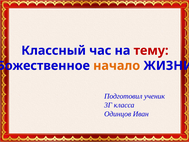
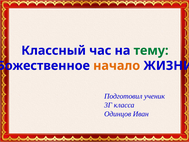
тему colour: red -> green
